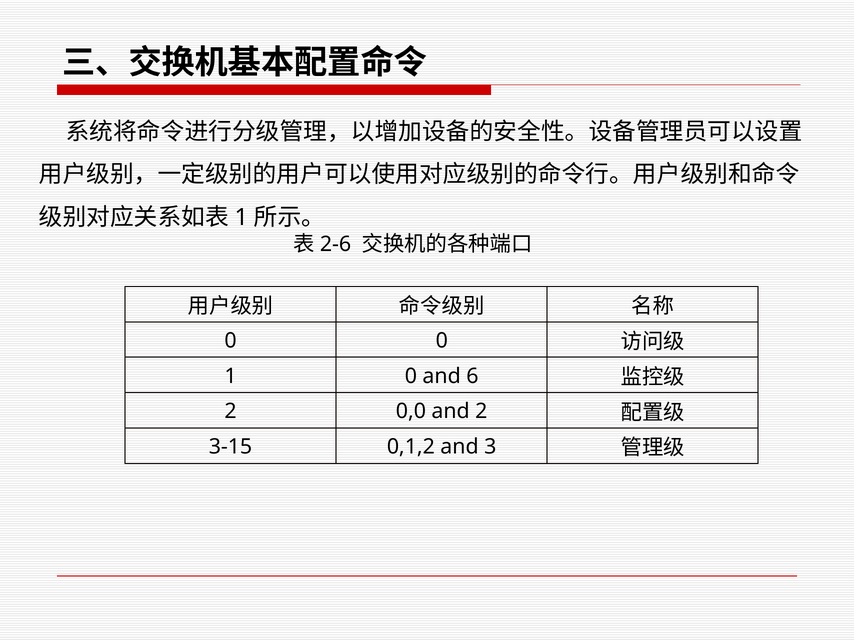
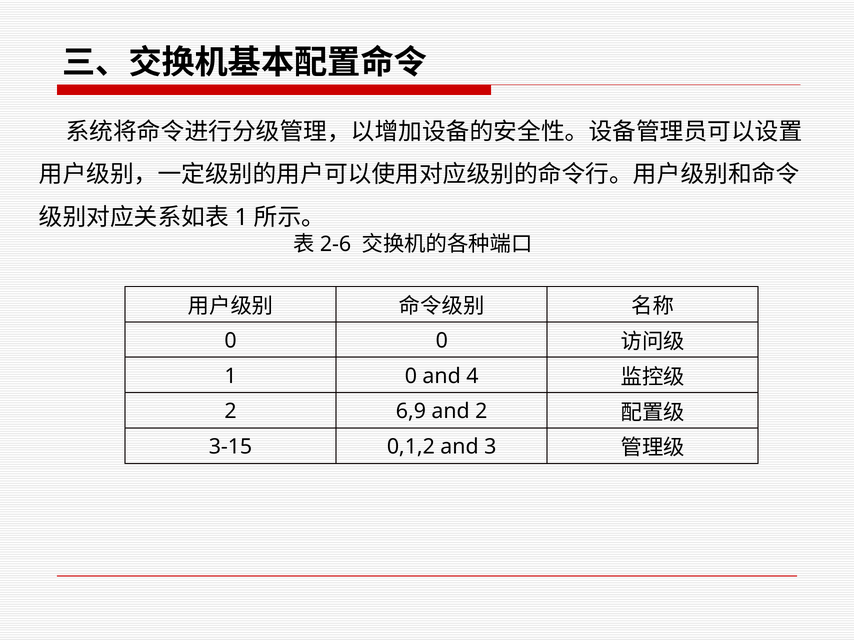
6: 6 -> 4
0,0: 0,0 -> 6,9
